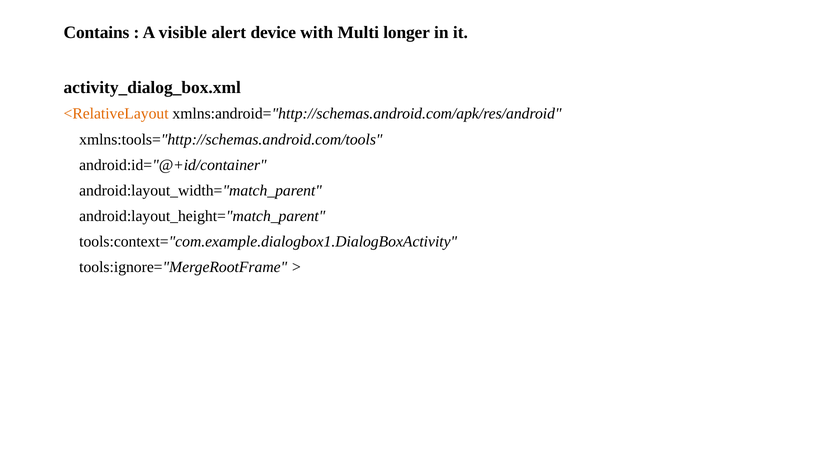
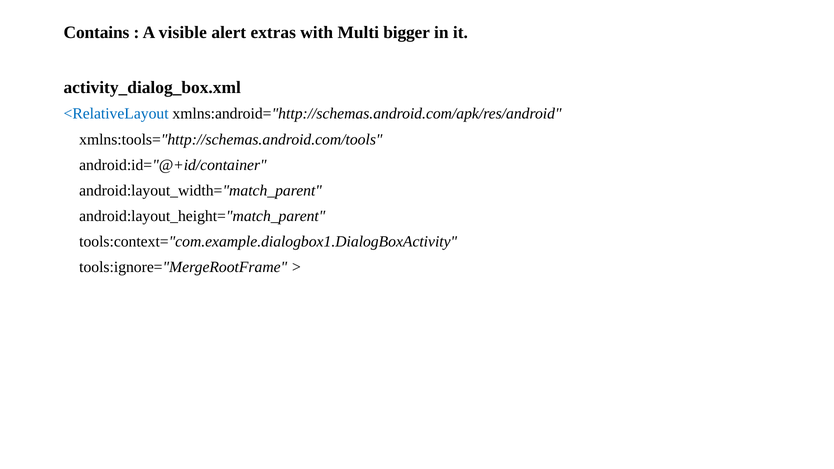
device: device -> extras
longer: longer -> bigger
<RelativeLayout colour: orange -> blue
